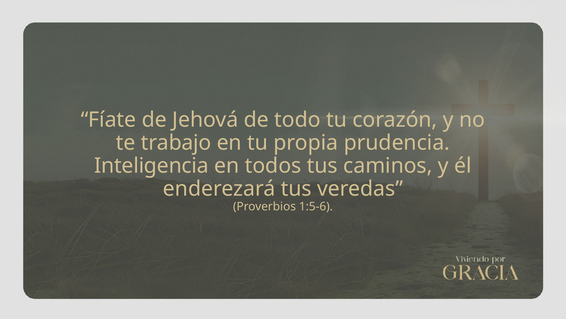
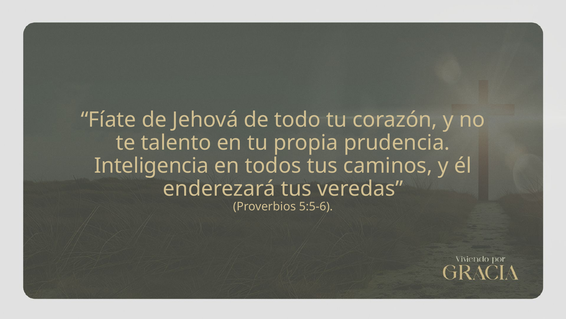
trabajo: trabajo -> talento
1:5-6: 1:5-6 -> 5:5-6
